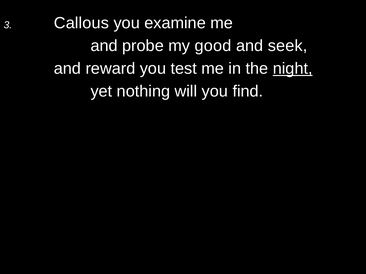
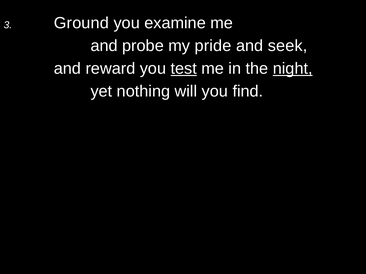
Callous: Callous -> Ground
good: good -> pride
test underline: none -> present
